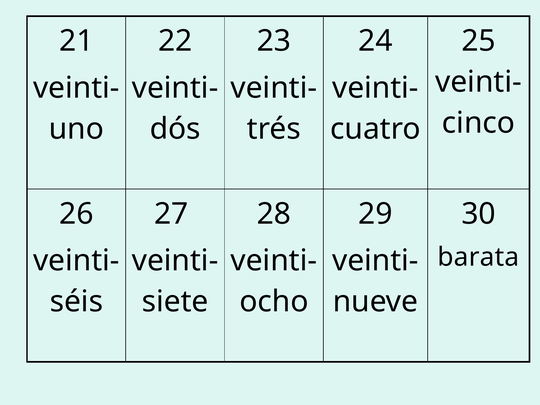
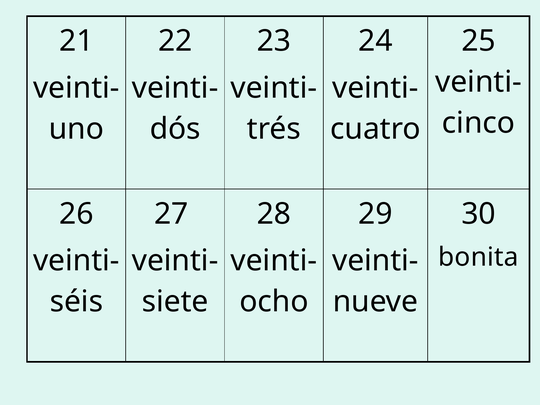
barata: barata -> bonita
